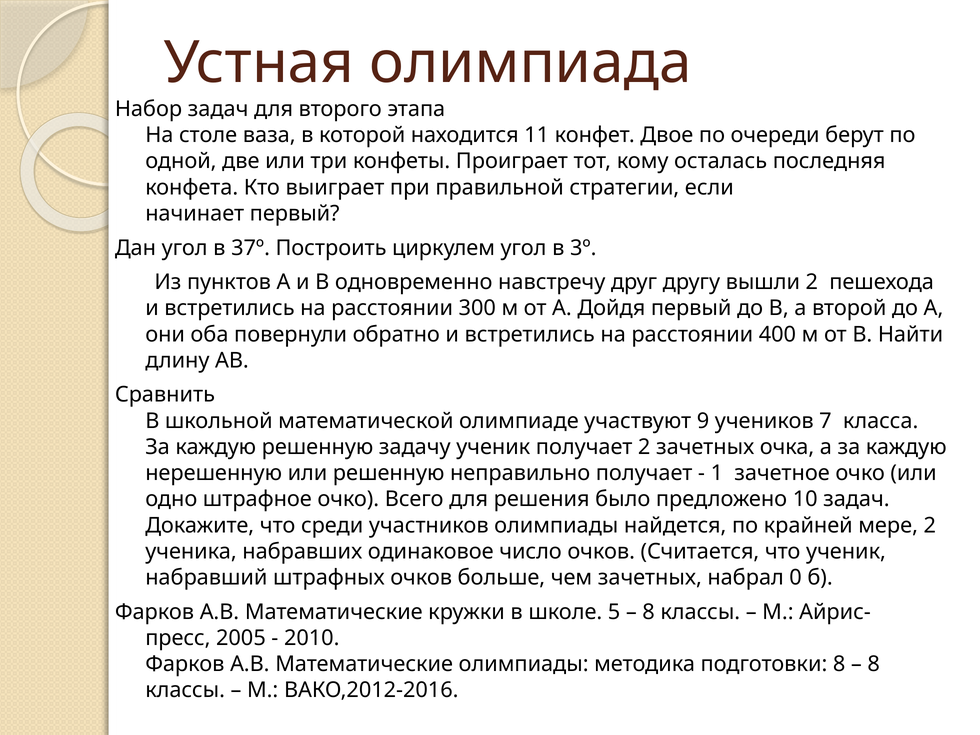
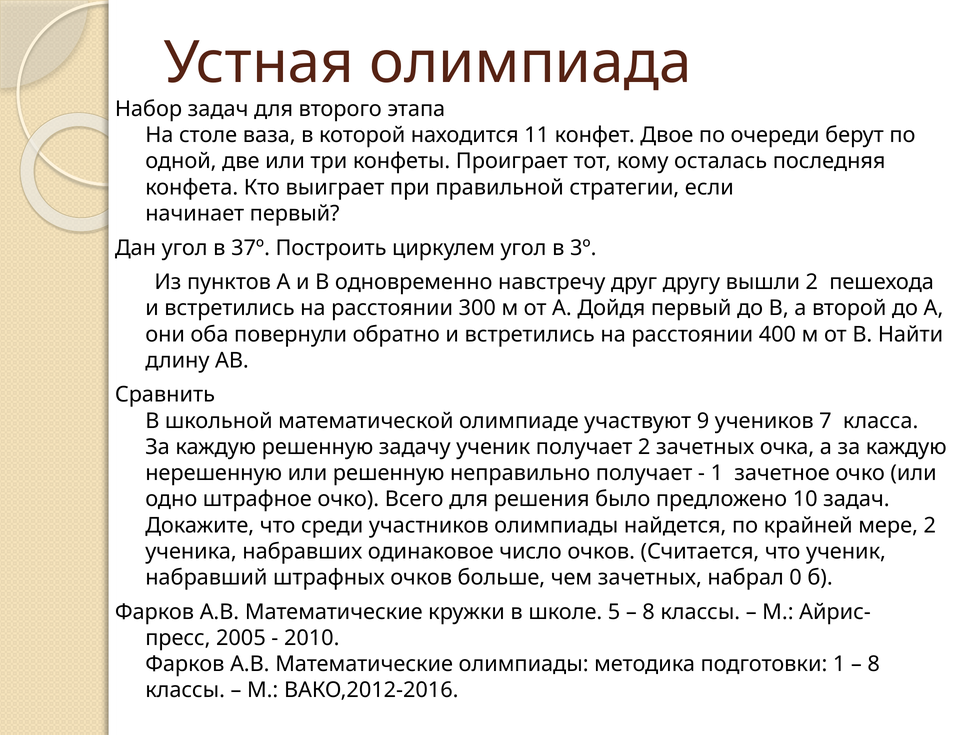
подготовки 8: 8 -> 1
